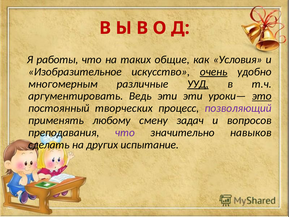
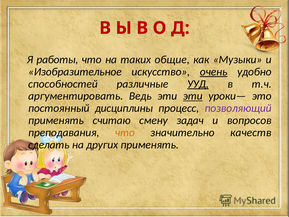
Условия: Условия -> Музыки
многомерным: многомерным -> способностей
эти at (193, 96) underline: none -> present
это underline: present -> none
творческих: творческих -> дисциплины
любому: любому -> считаю
что at (125, 132) colour: purple -> orange
навыков: навыков -> качеств
других испытание: испытание -> применять
